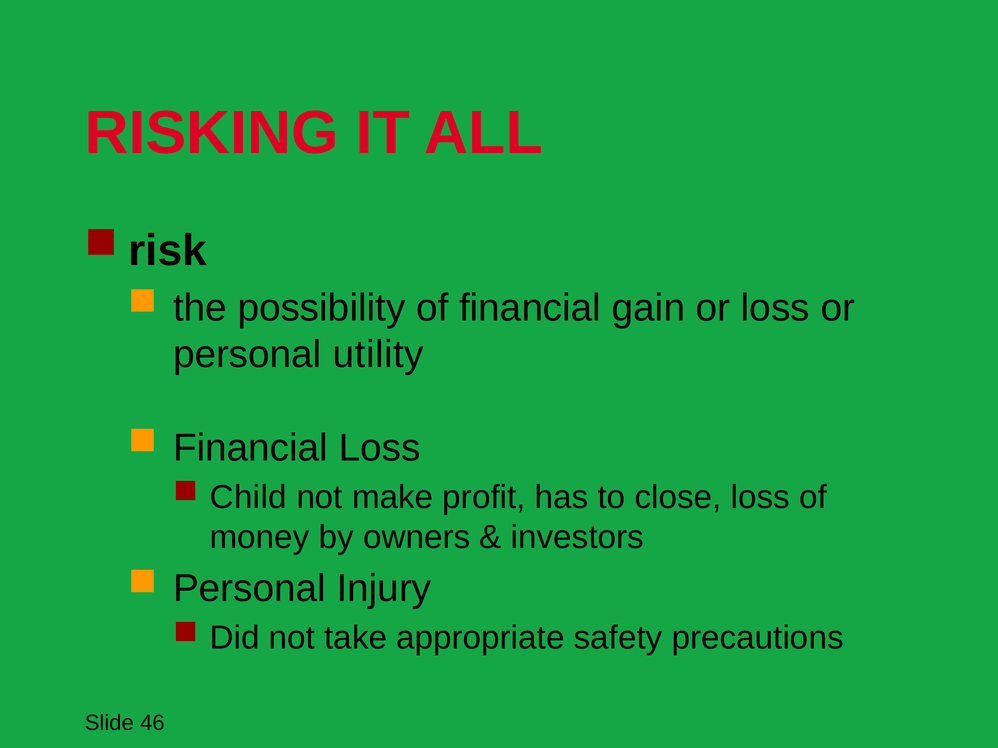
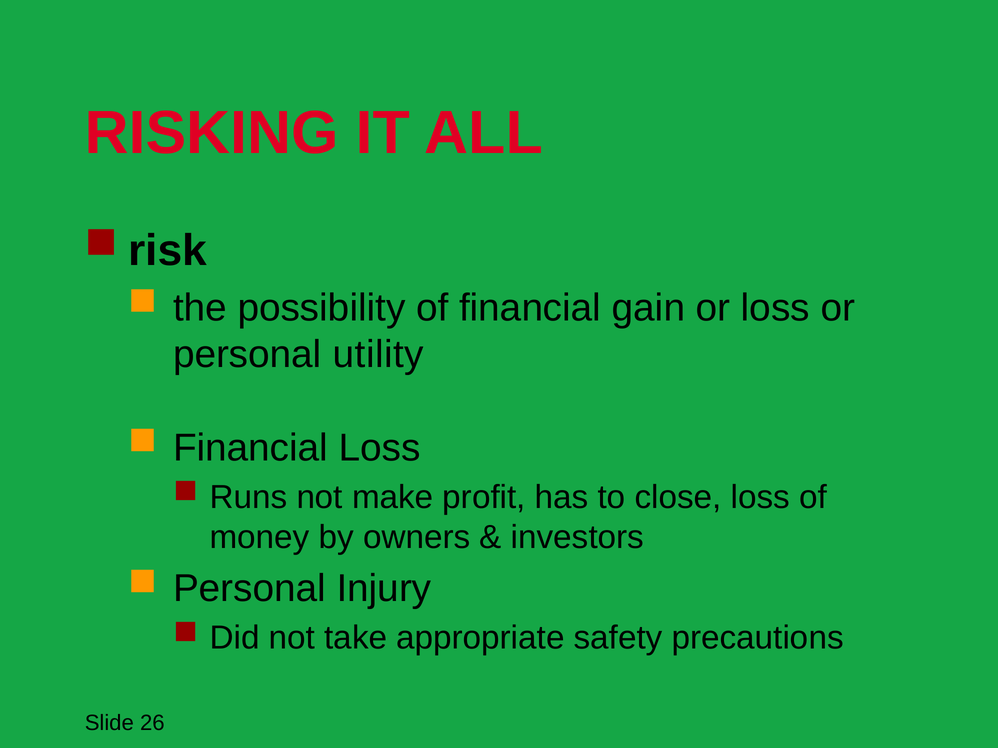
Child: Child -> Runs
46: 46 -> 26
